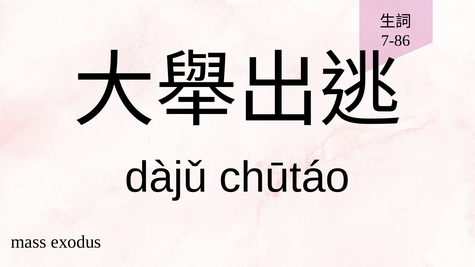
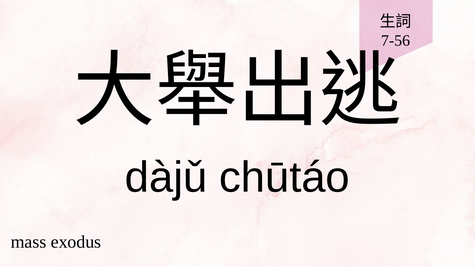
7-86: 7-86 -> 7-56
